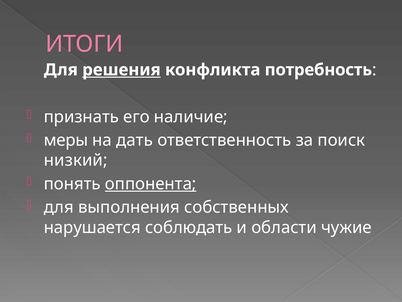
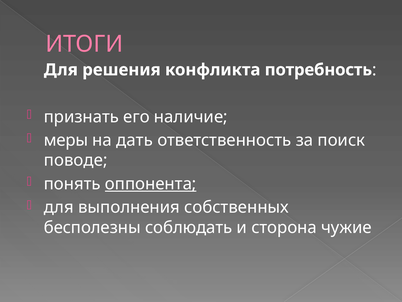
решения underline: present -> none
низкий: низкий -> поводе
нарушается: нарушается -> бесполезны
области: области -> сторона
